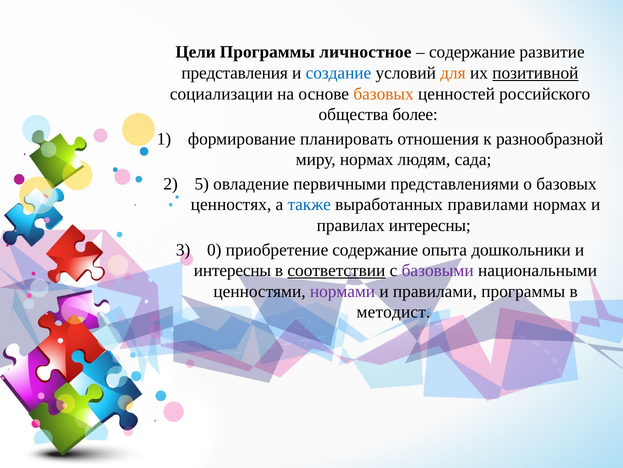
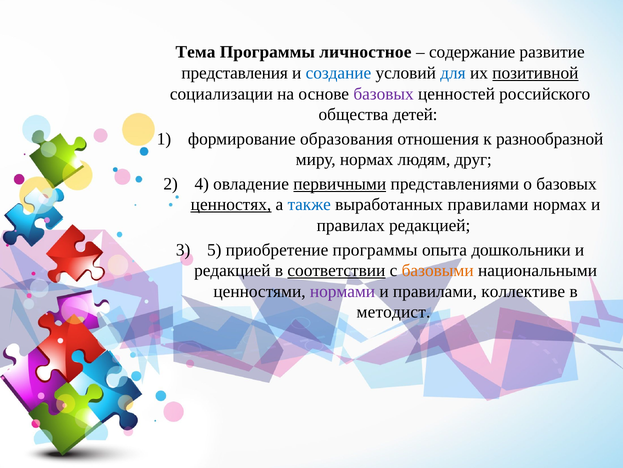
Цели: Цели -> Тема
для colour: orange -> blue
базовых at (384, 94) colour: orange -> purple
более: более -> детей
планировать: планировать -> образования
сада: сада -> друг
5: 5 -> 4
первичными underline: none -> present
ценностях underline: none -> present
правилах интересны: интересны -> редакцией
0: 0 -> 5
приобретение содержание: содержание -> программы
интересны at (232, 270): интересны -> редакцией
базовыми colour: purple -> orange
правилами программы: программы -> коллективе
